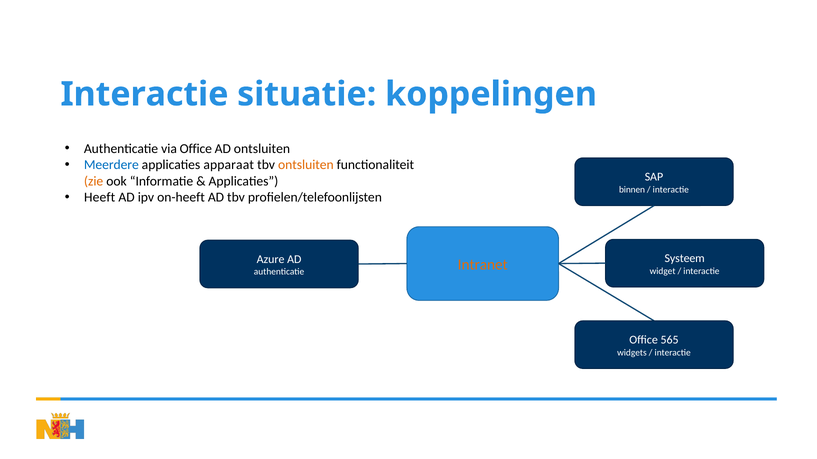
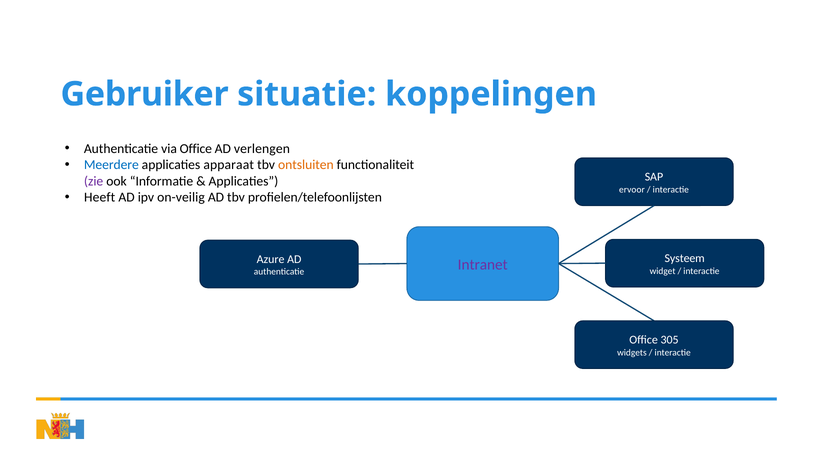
Interactie at (144, 94): Interactie -> Gebruiker
AD ontsluiten: ontsluiten -> verlengen
zie colour: orange -> purple
binnen: binnen -> ervoor
on-heeft: on-heeft -> on-veilig
Intranet colour: orange -> purple
565: 565 -> 305
